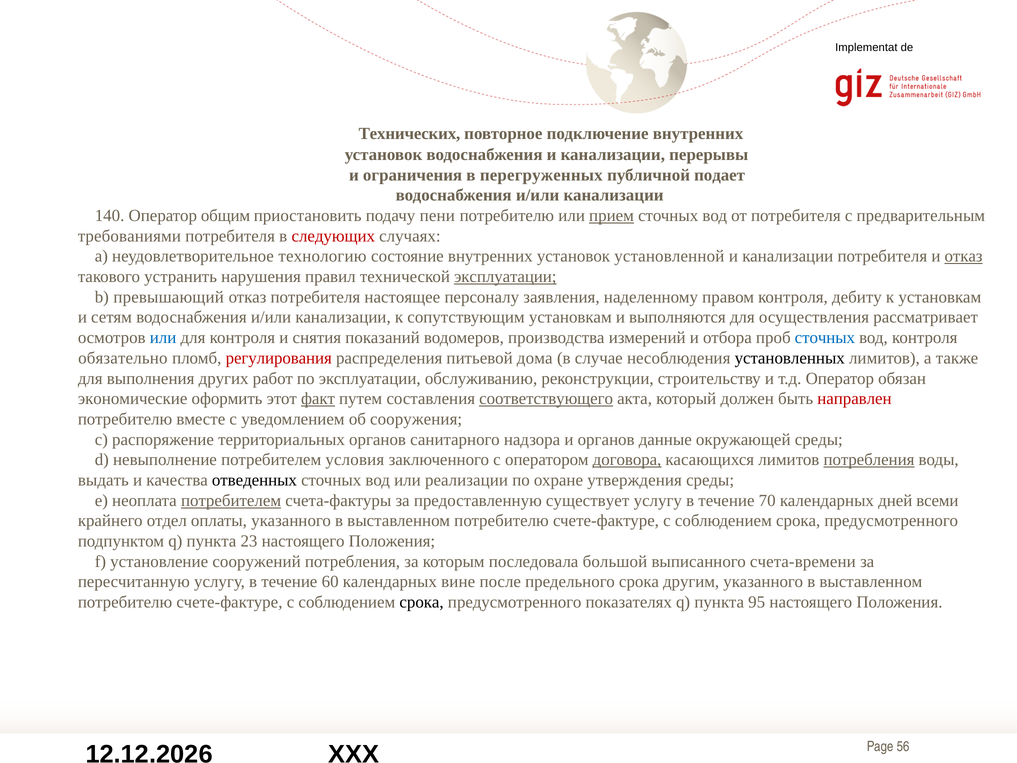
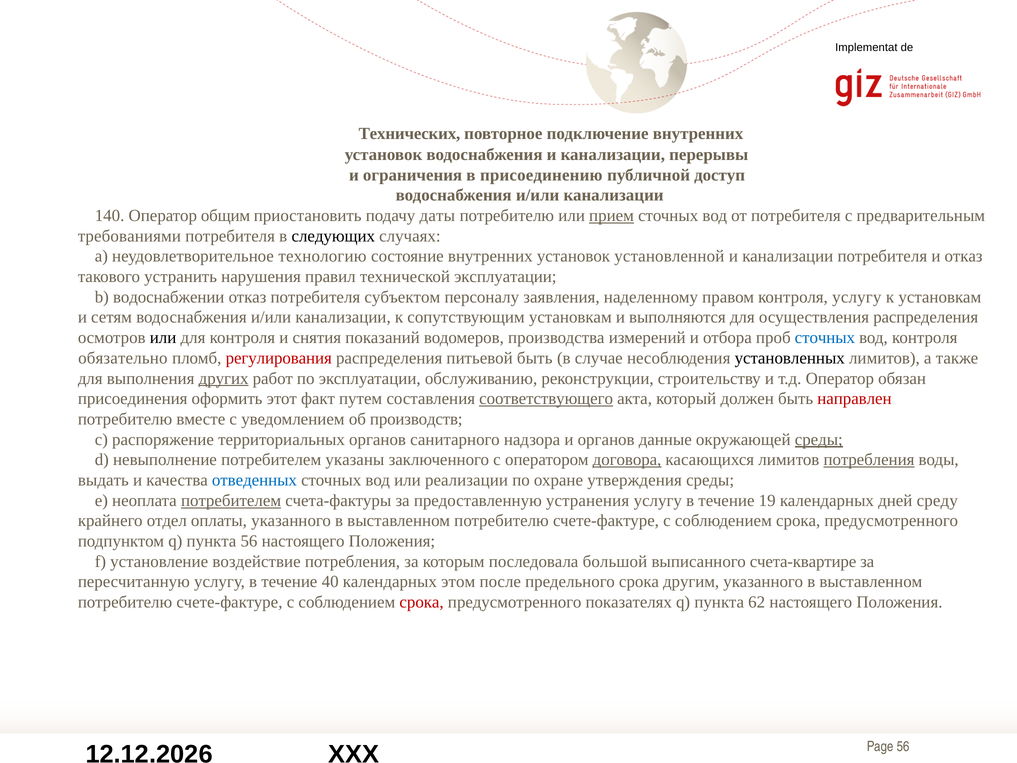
перегруженных: перегруженных -> присоединению
подает: подает -> доступ
пени: пени -> даты
следующих colour: red -> black
отказ at (964, 256) underline: present -> none
эксплуатации at (505, 277) underline: present -> none
превышающий: превышающий -> водоснабжении
настоящее: настоящее -> субъектом
контроля дебиту: дебиту -> услугу
осуществления рассматривает: рассматривает -> распределения
или at (163, 338) colour: blue -> black
питьевой дома: дома -> быть
других underline: none -> present
экономические: экономические -> присоединения
факт underline: present -> none
сооружения: сооружения -> производств
среды at (819, 439) underline: none -> present
условия: условия -> указаны
отведенных colour: black -> blue
существует: существует -> устранения
70: 70 -> 19
всеми: всеми -> среду
пункта 23: 23 -> 56
сооружений: сооружений -> воздействие
счета-времени: счета-времени -> счета-квартире
60: 60 -> 40
вине: вине -> этом
срока at (422, 602) colour: black -> red
95: 95 -> 62
